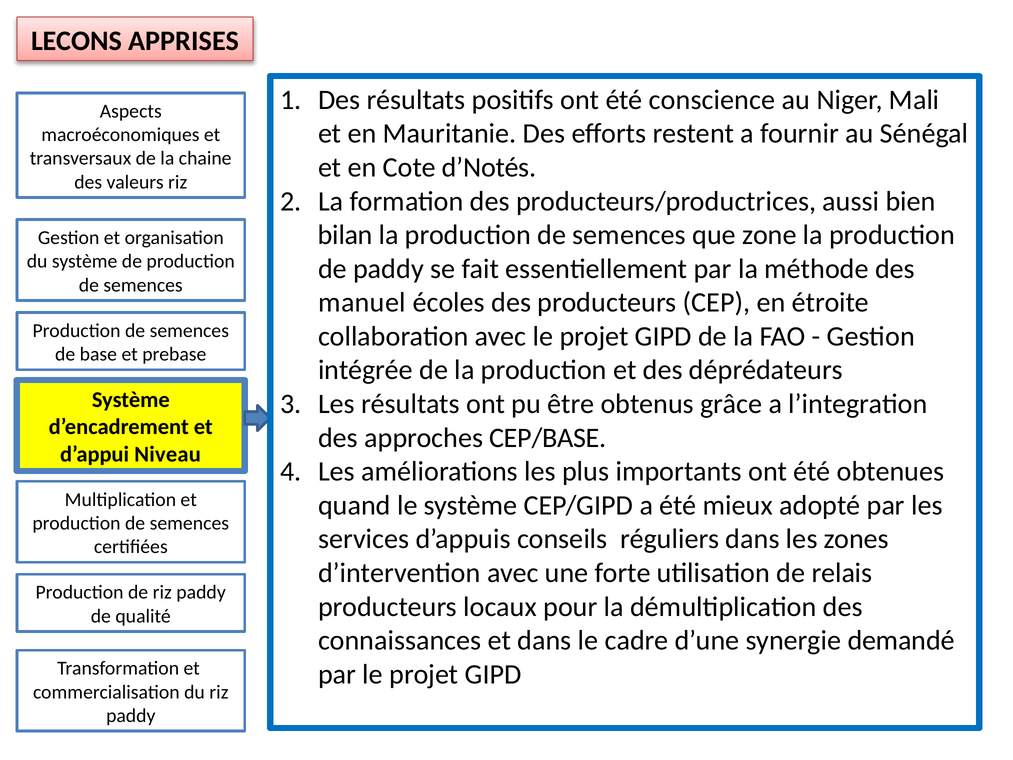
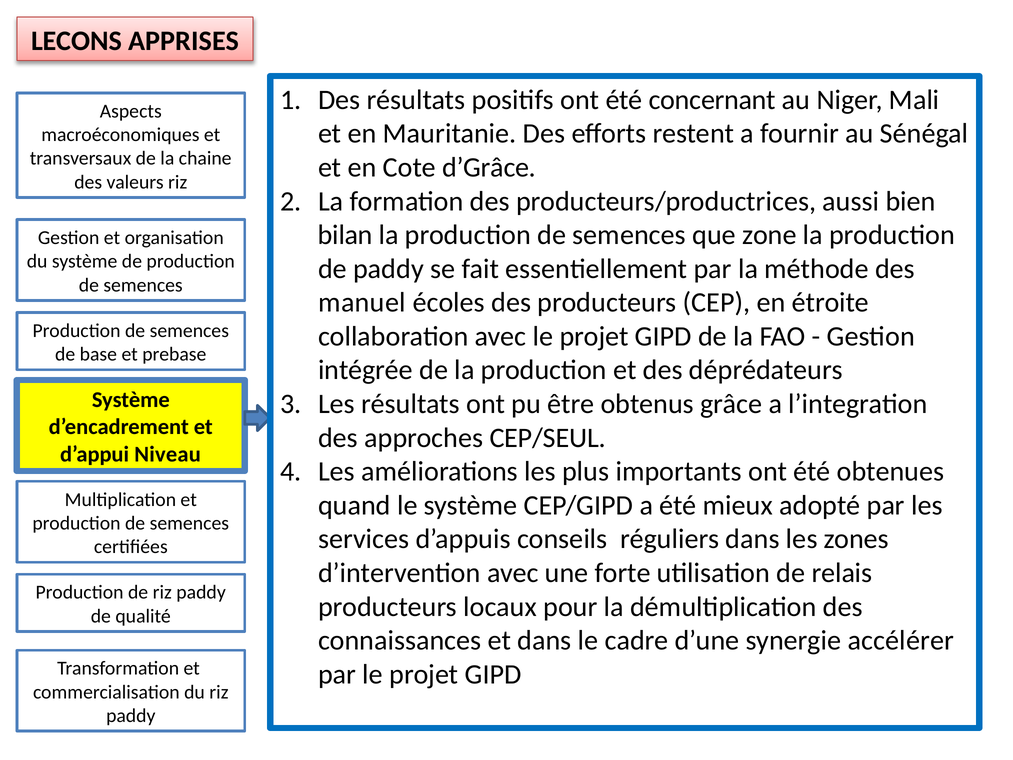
conscience: conscience -> concernant
d’Notés: d’Notés -> d’Grâce
CEP/BASE: CEP/BASE -> CEP/SEUL
demandé: demandé -> accélérer
